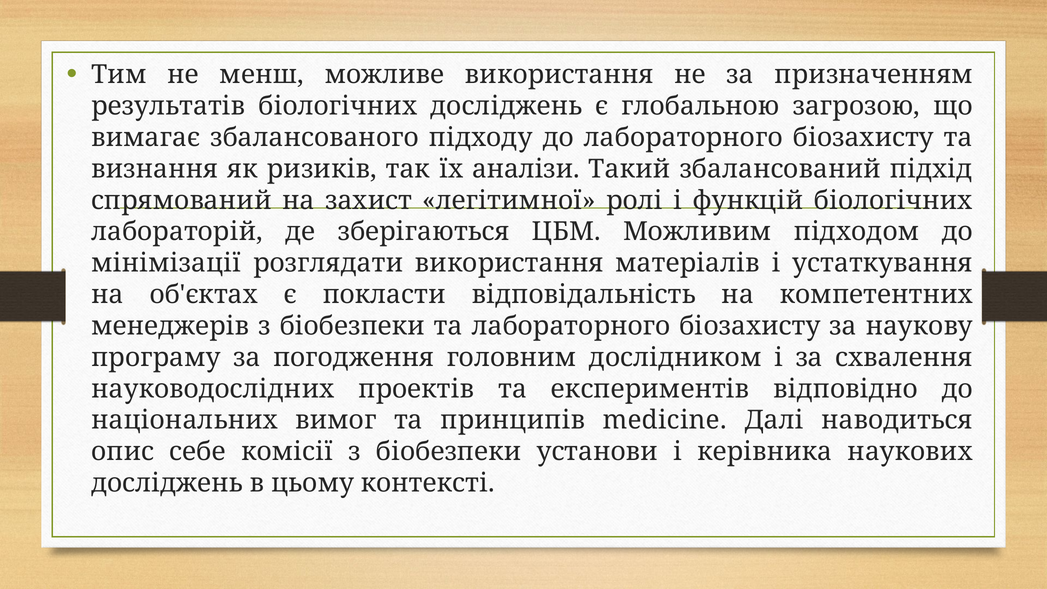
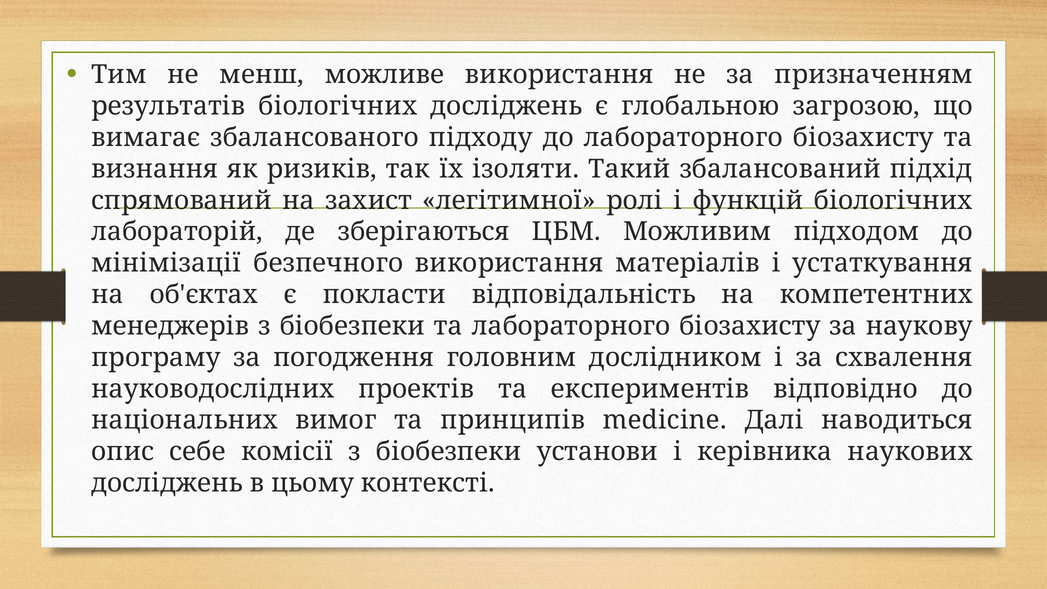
аналізи: аналізи -> ізоляти
розглядати: розглядати -> безпечного
